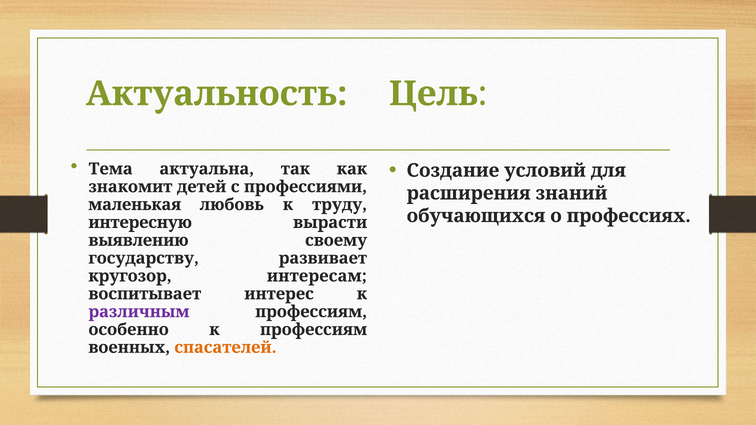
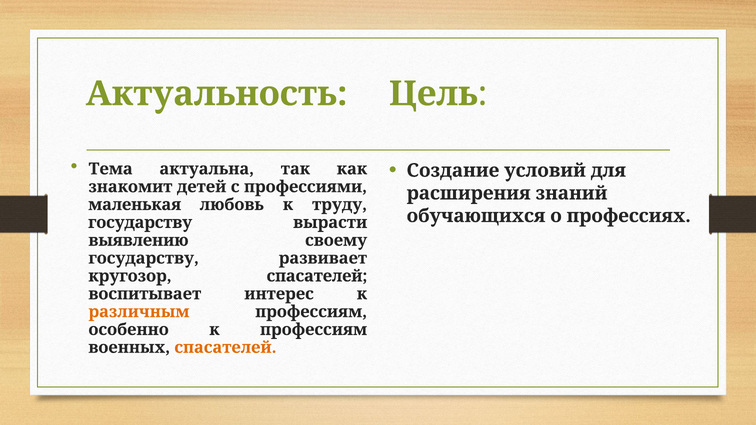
интересную at (140, 223): интересную -> государству
кругозор интересам: интересам -> спасателей
различным colour: purple -> orange
